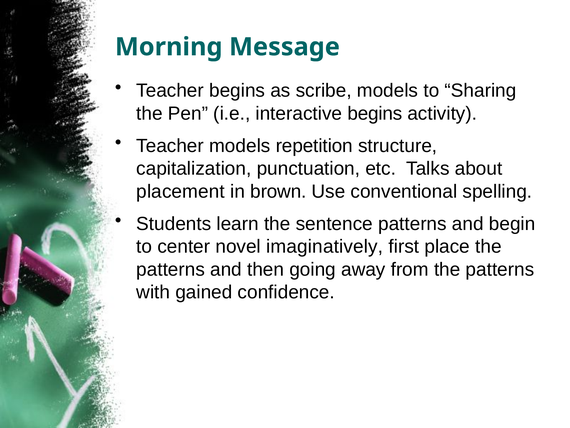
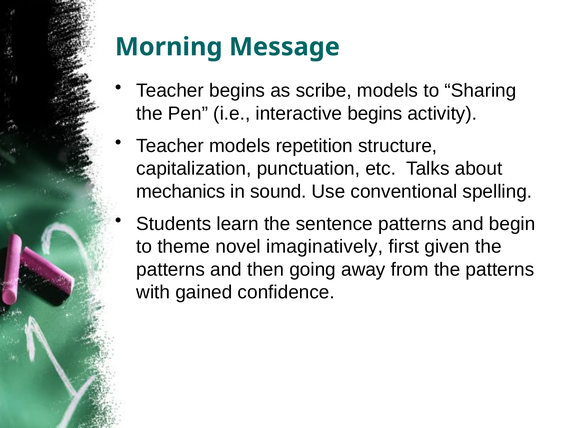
placement: placement -> mechanics
brown: brown -> sound
center: center -> theme
place: place -> given
